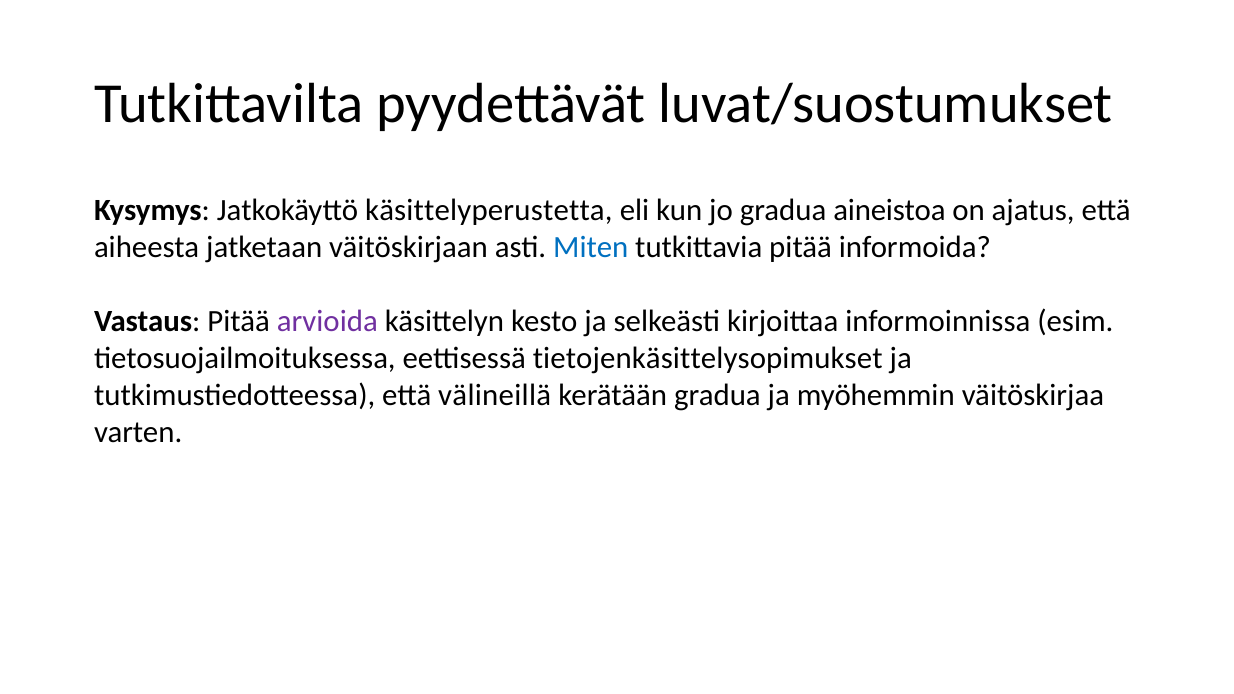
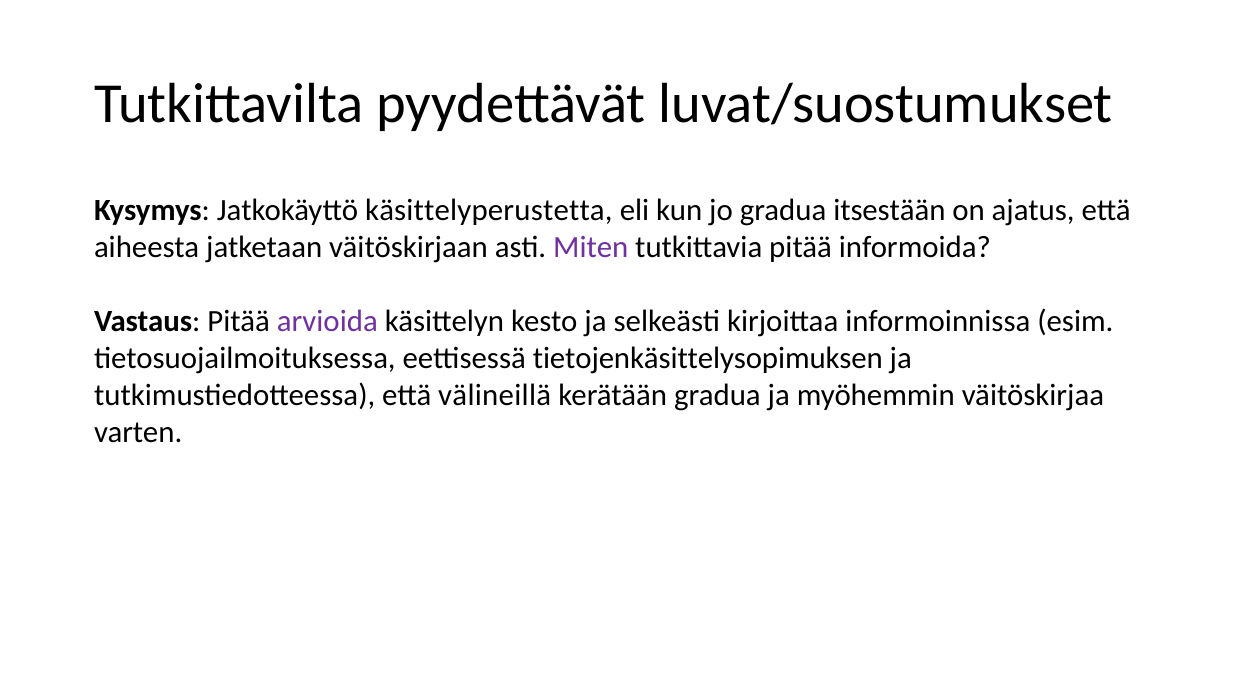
aineistoa: aineistoa -> itsestään
Miten colour: blue -> purple
tietojenkäsittelysopimukset: tietojenkäsittelysopimukset -> tietojenkäsittelysopimuksen
